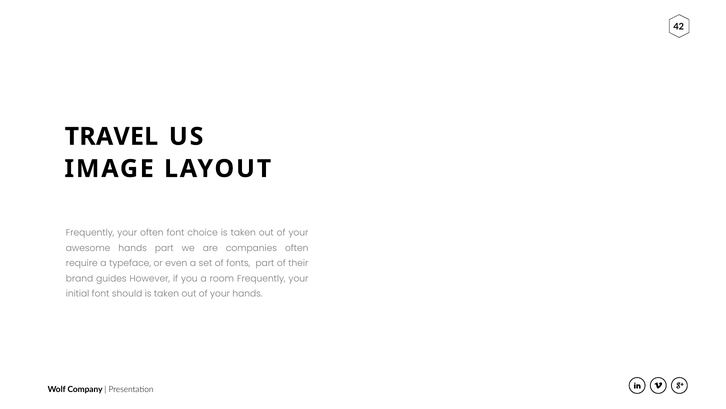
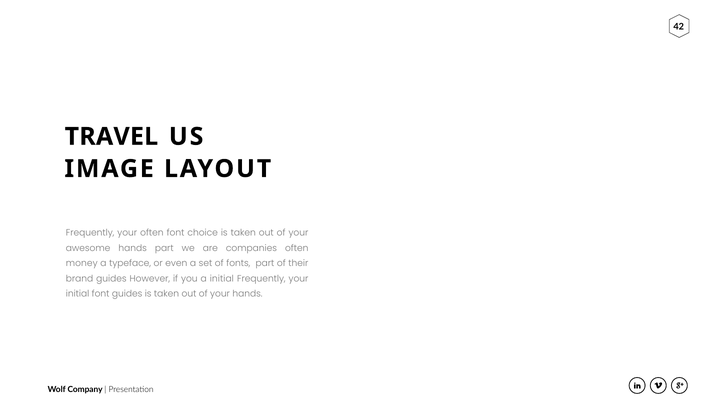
require: require -> money
a room: room -> initial
font should: should -> guides
